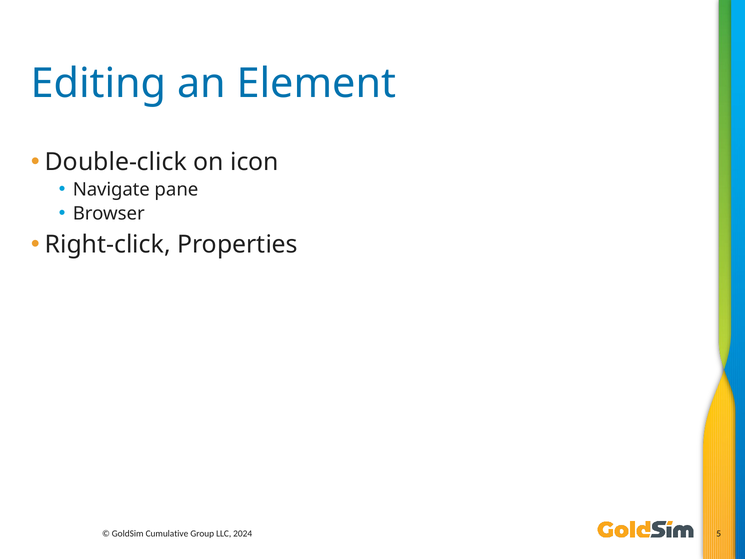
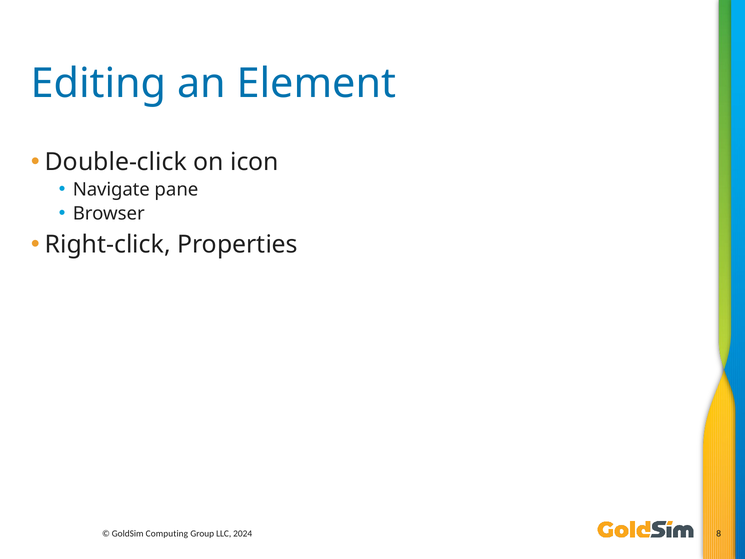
Cumulative: Cumulative -> Computing
5: 5 -> 8
